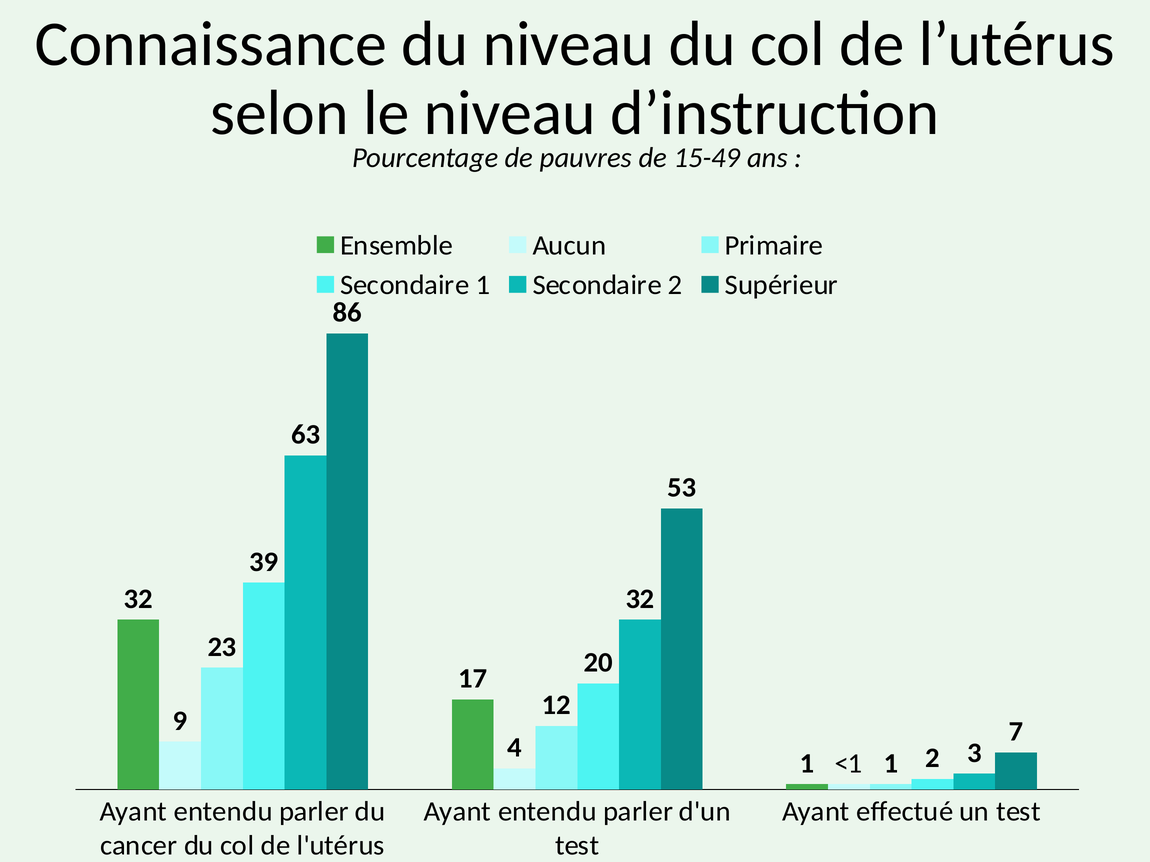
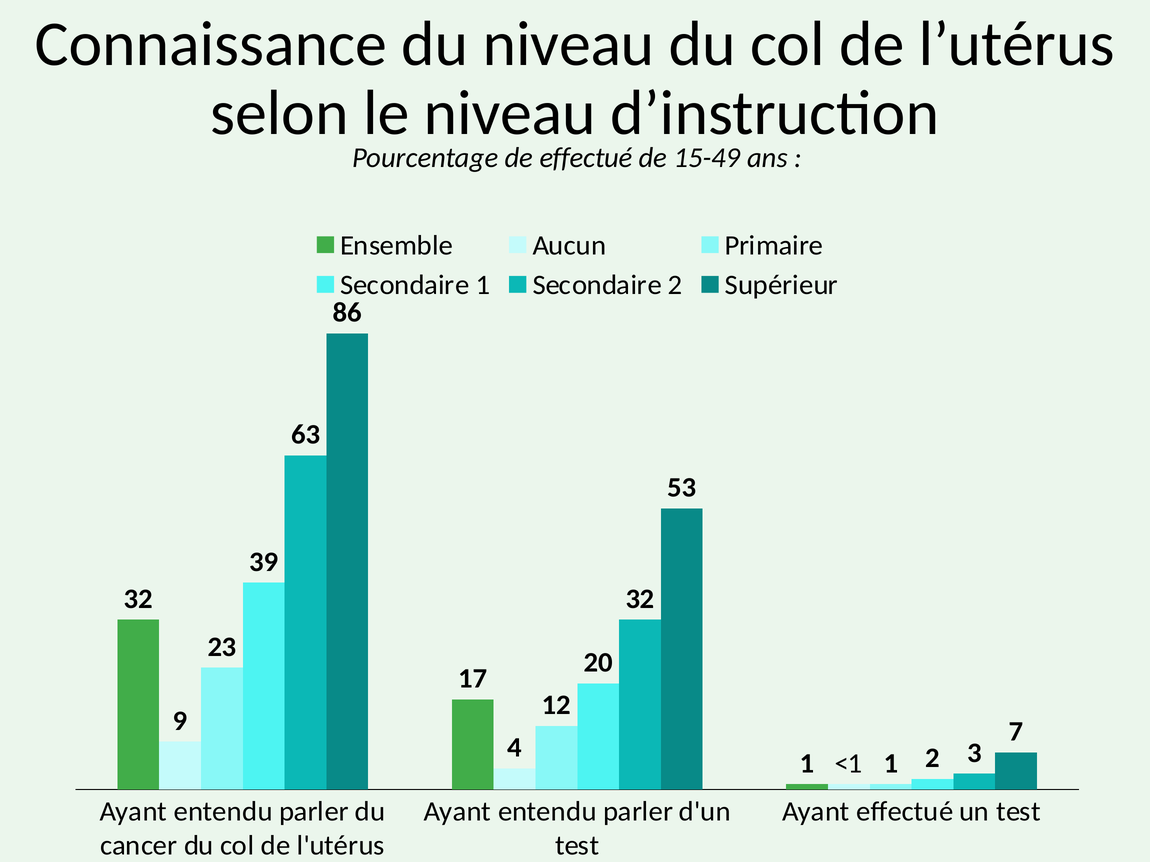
de pauvres: pauvres -> effectué
